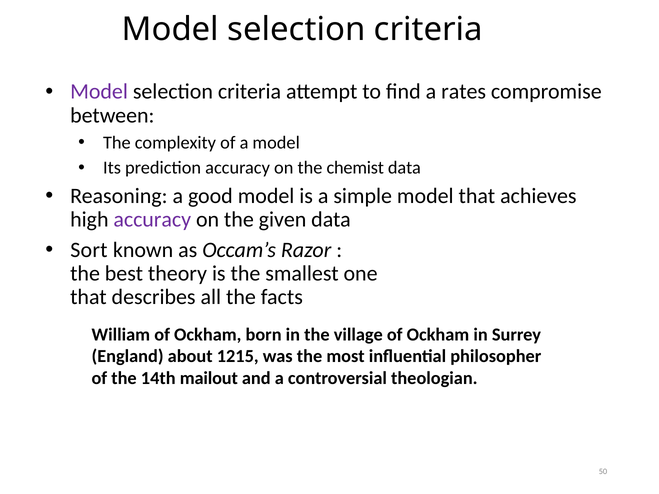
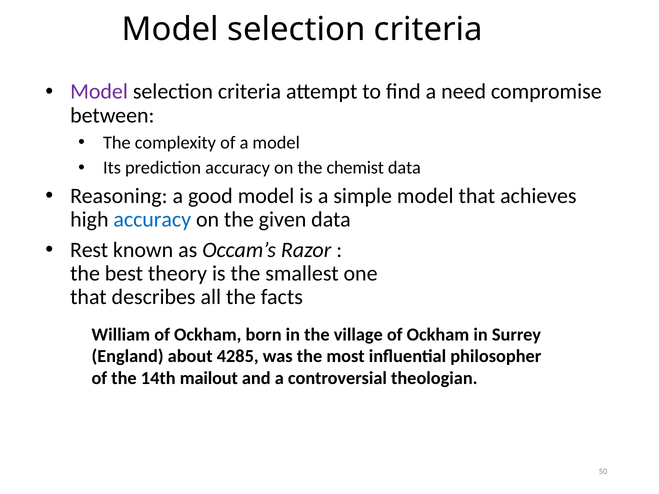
rates: rates -> need
accuracy at (152, 220) colour: purple -> blue
Sort: Sort -> Rest
1215: 1215 -> 4285
